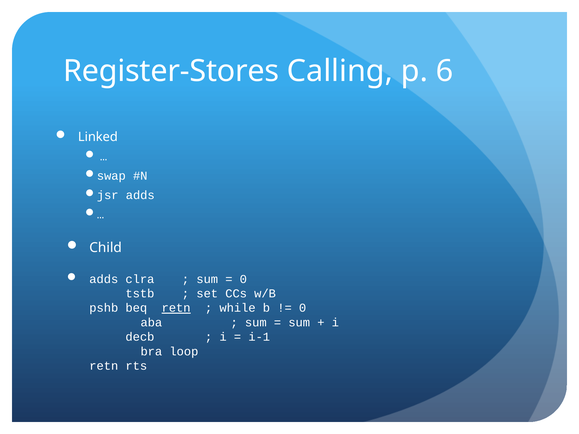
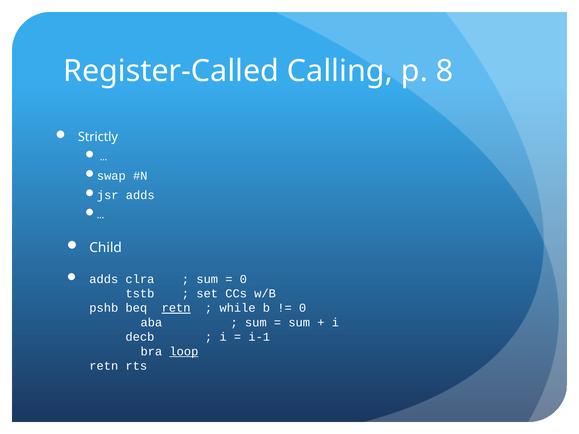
Register-Stores: Register-Stores -> Register-Called
6: 6 -> 8
Linked: Linked -> Strictly
loop underline: none -> present
